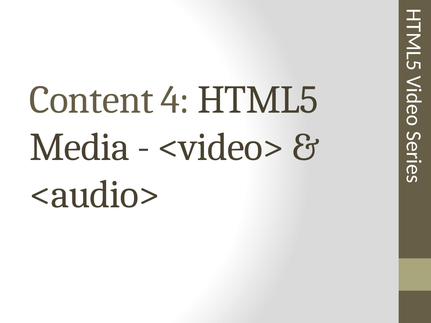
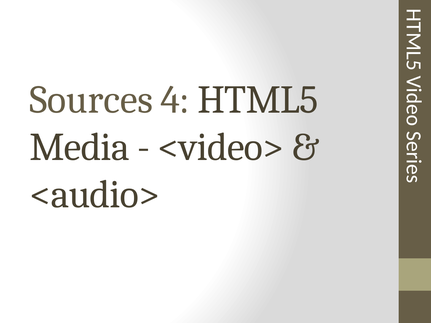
Content: Content -> Sources
